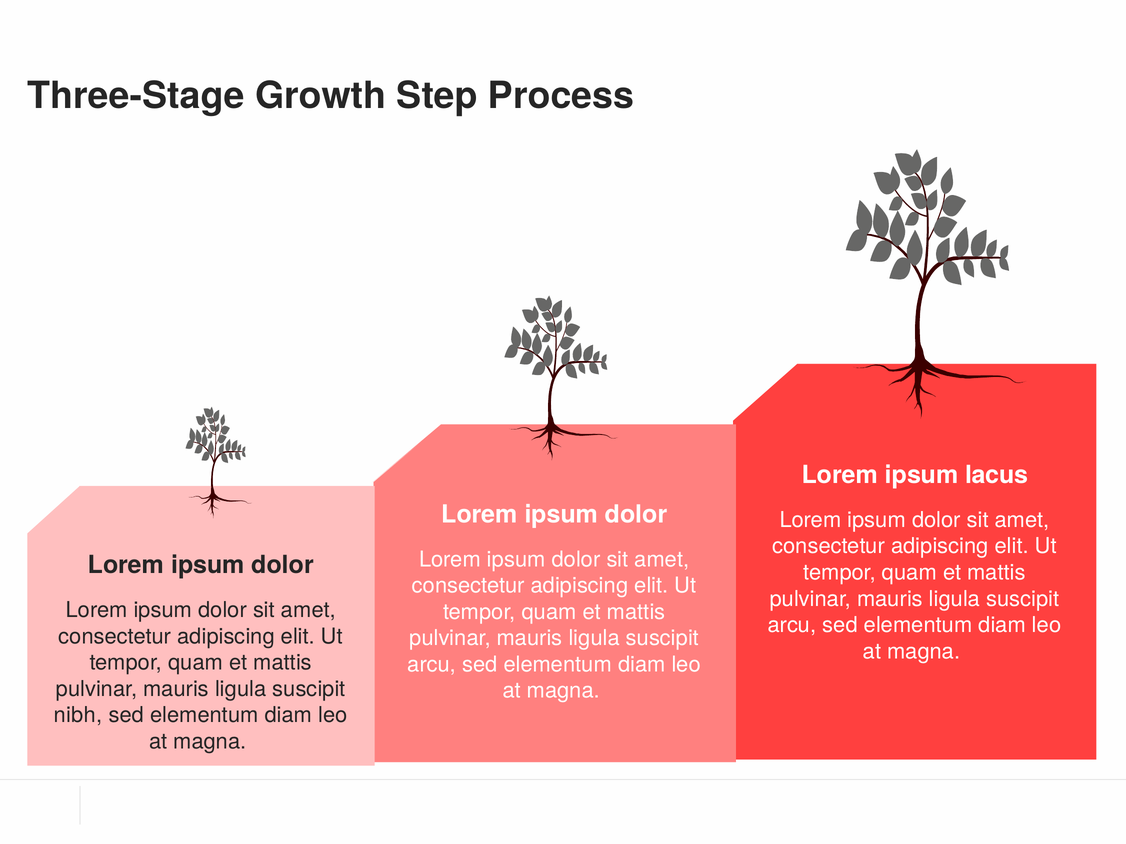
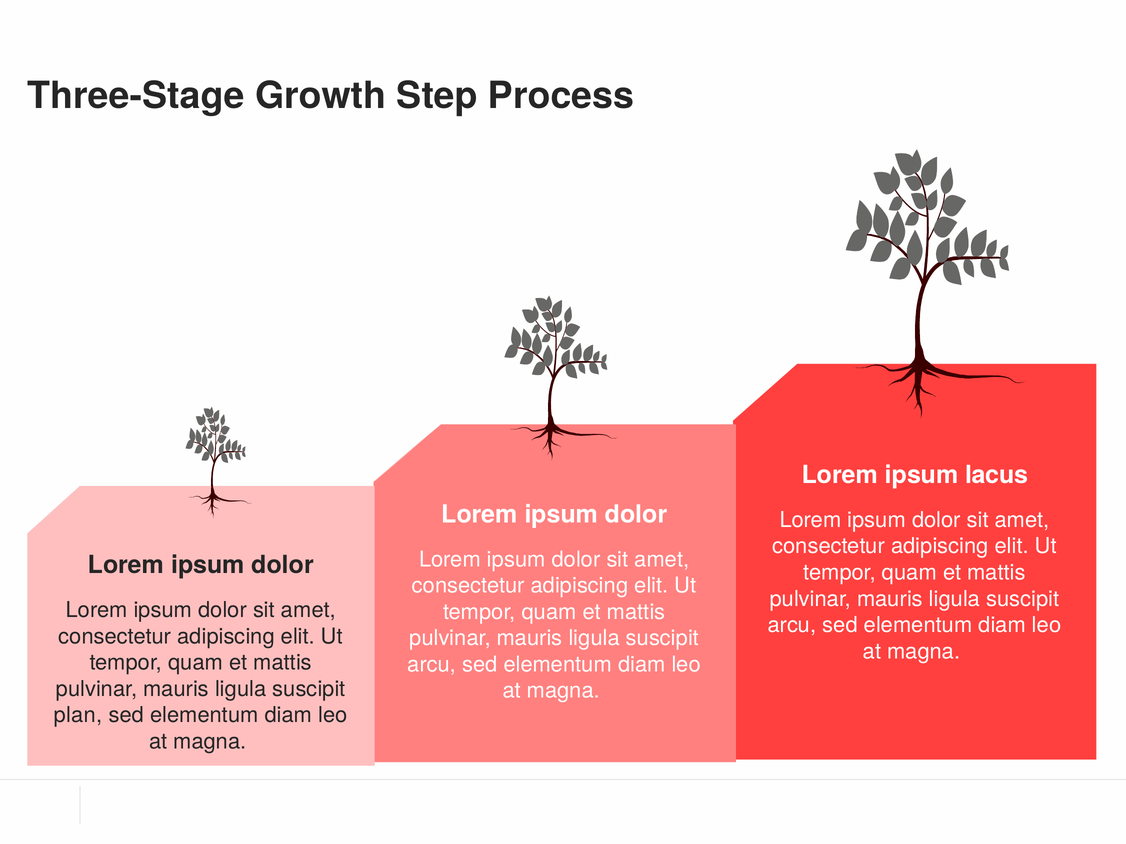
nibh: nibh -> plan
